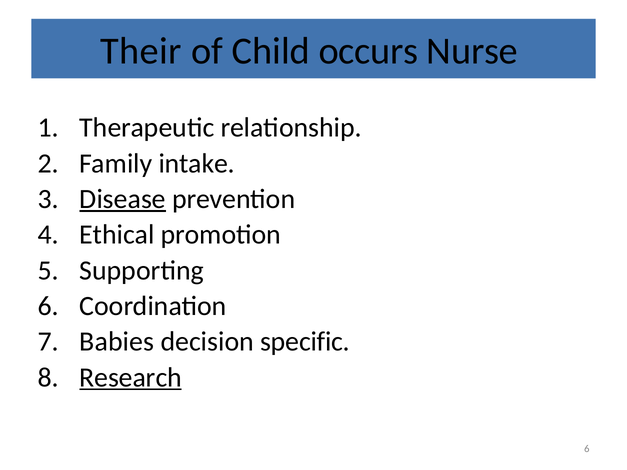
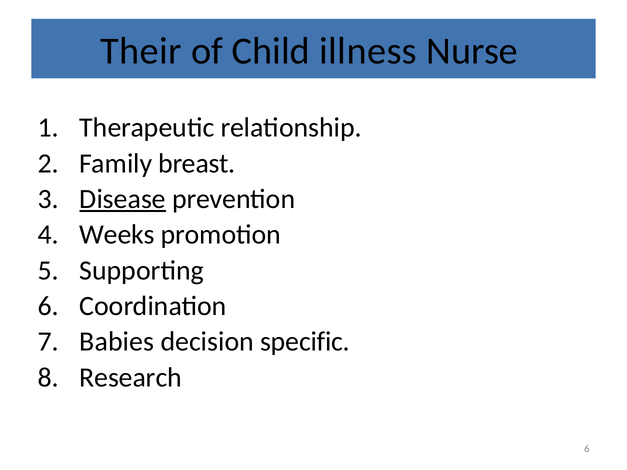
occurs: occurs -> illness
intake: intake -> breast
Ethical: Ethical -> Weeks
Research underline: present -> none
